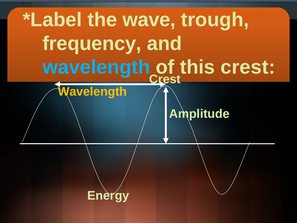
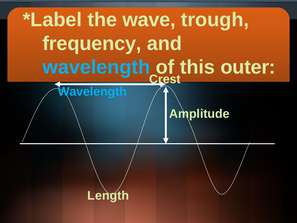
this crest: crest -> outer
Wavelength at (92, 91) colour: yellow -> light blue
Energy: Energy -> Length
